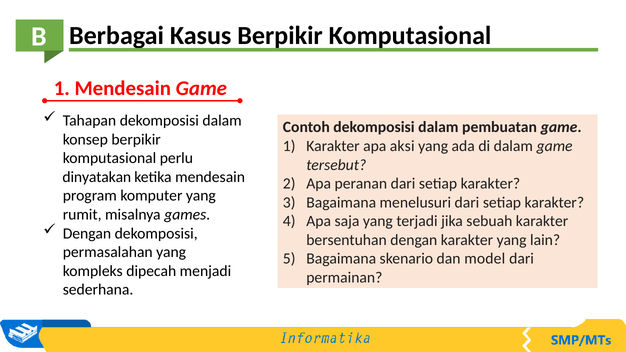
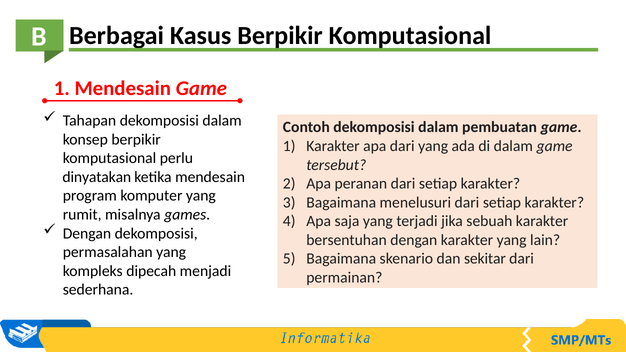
apa aksi: aksi -> dari
model: model -> sekitar
